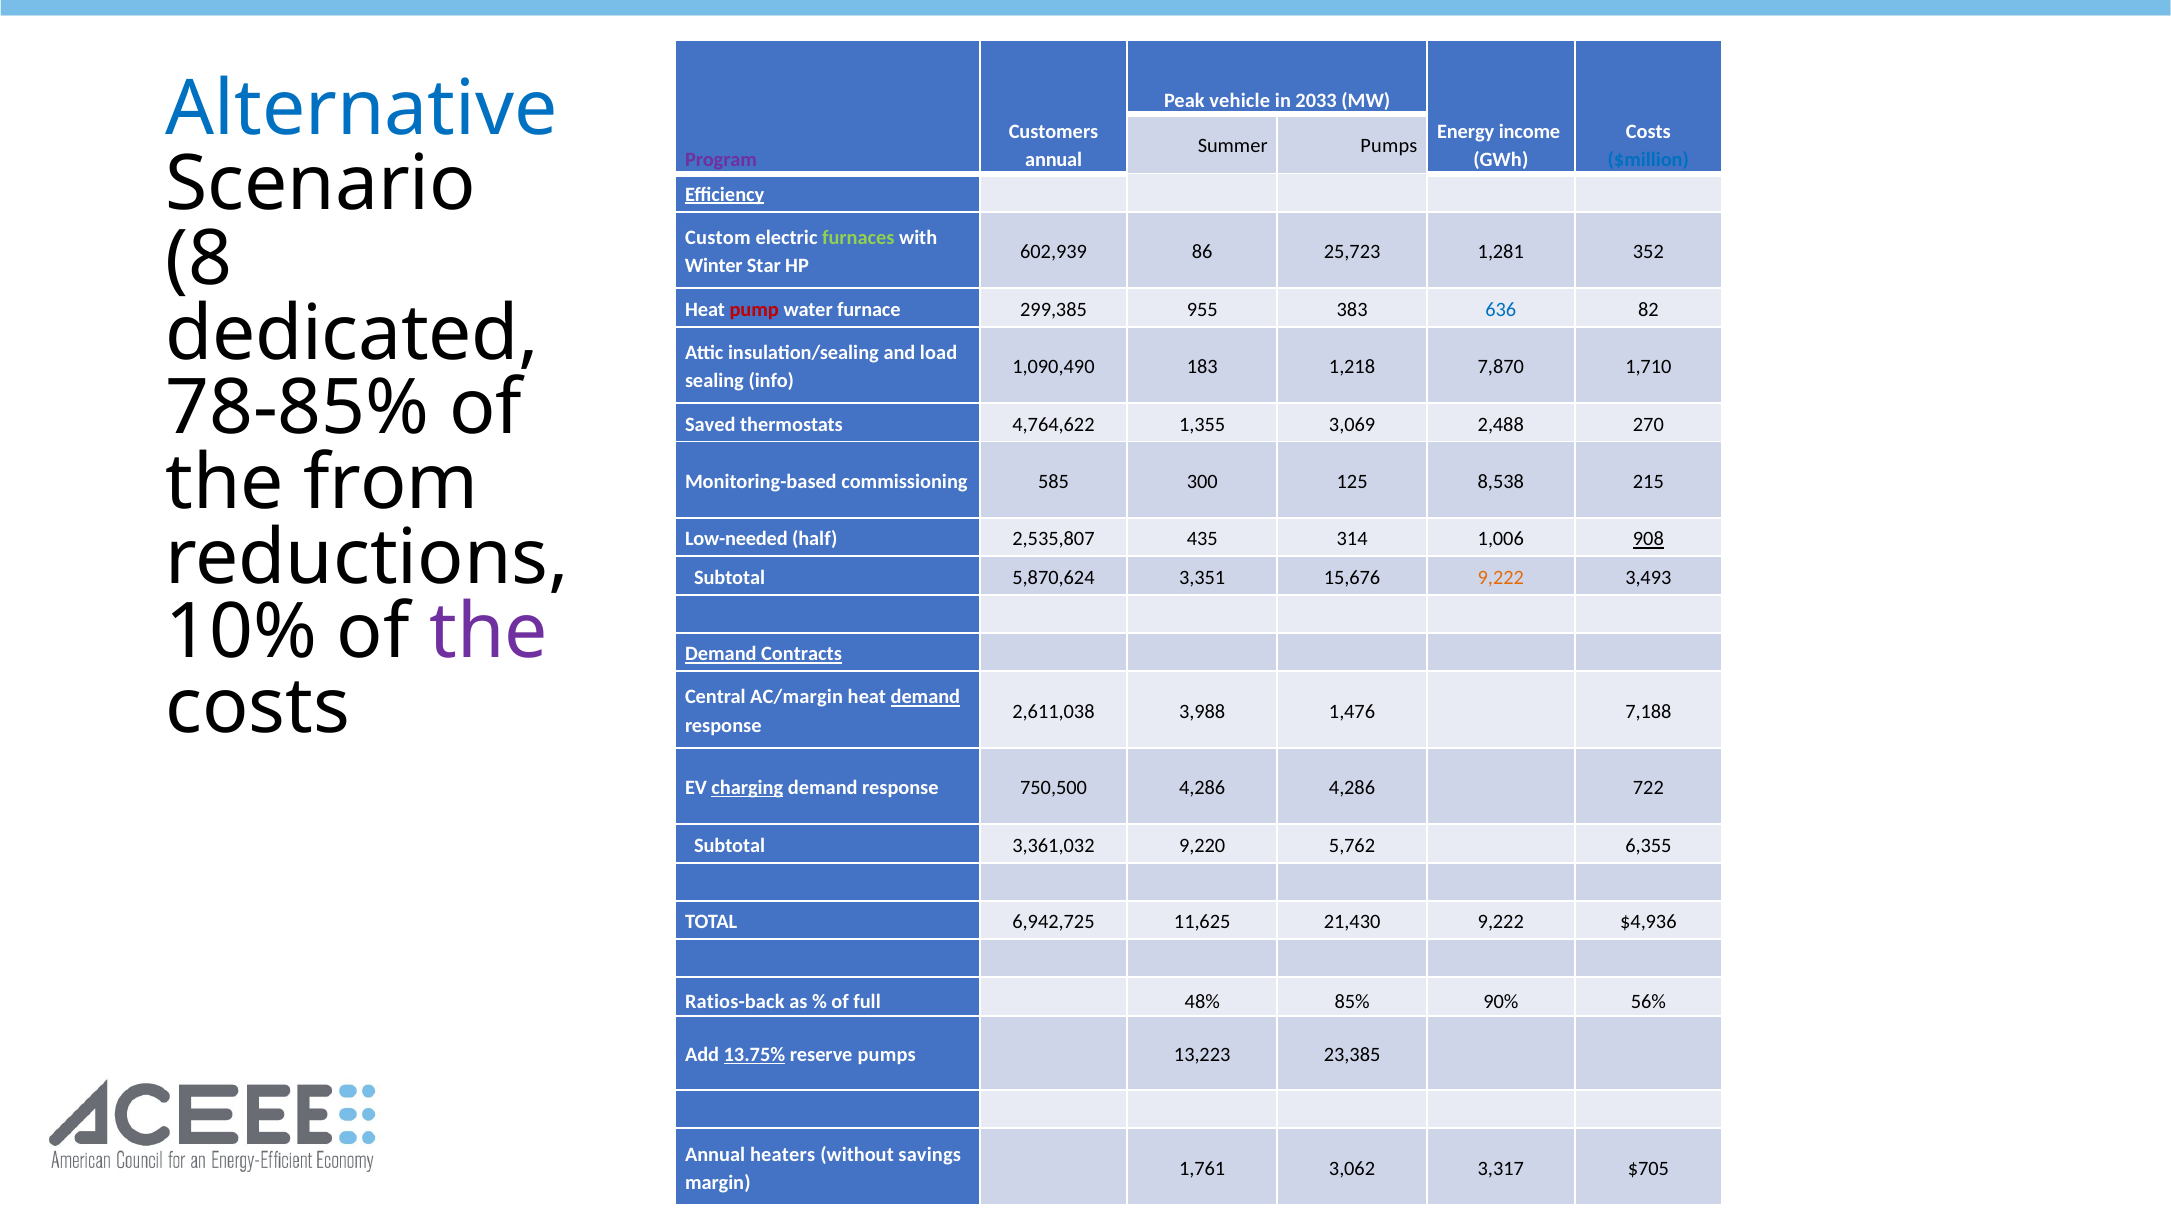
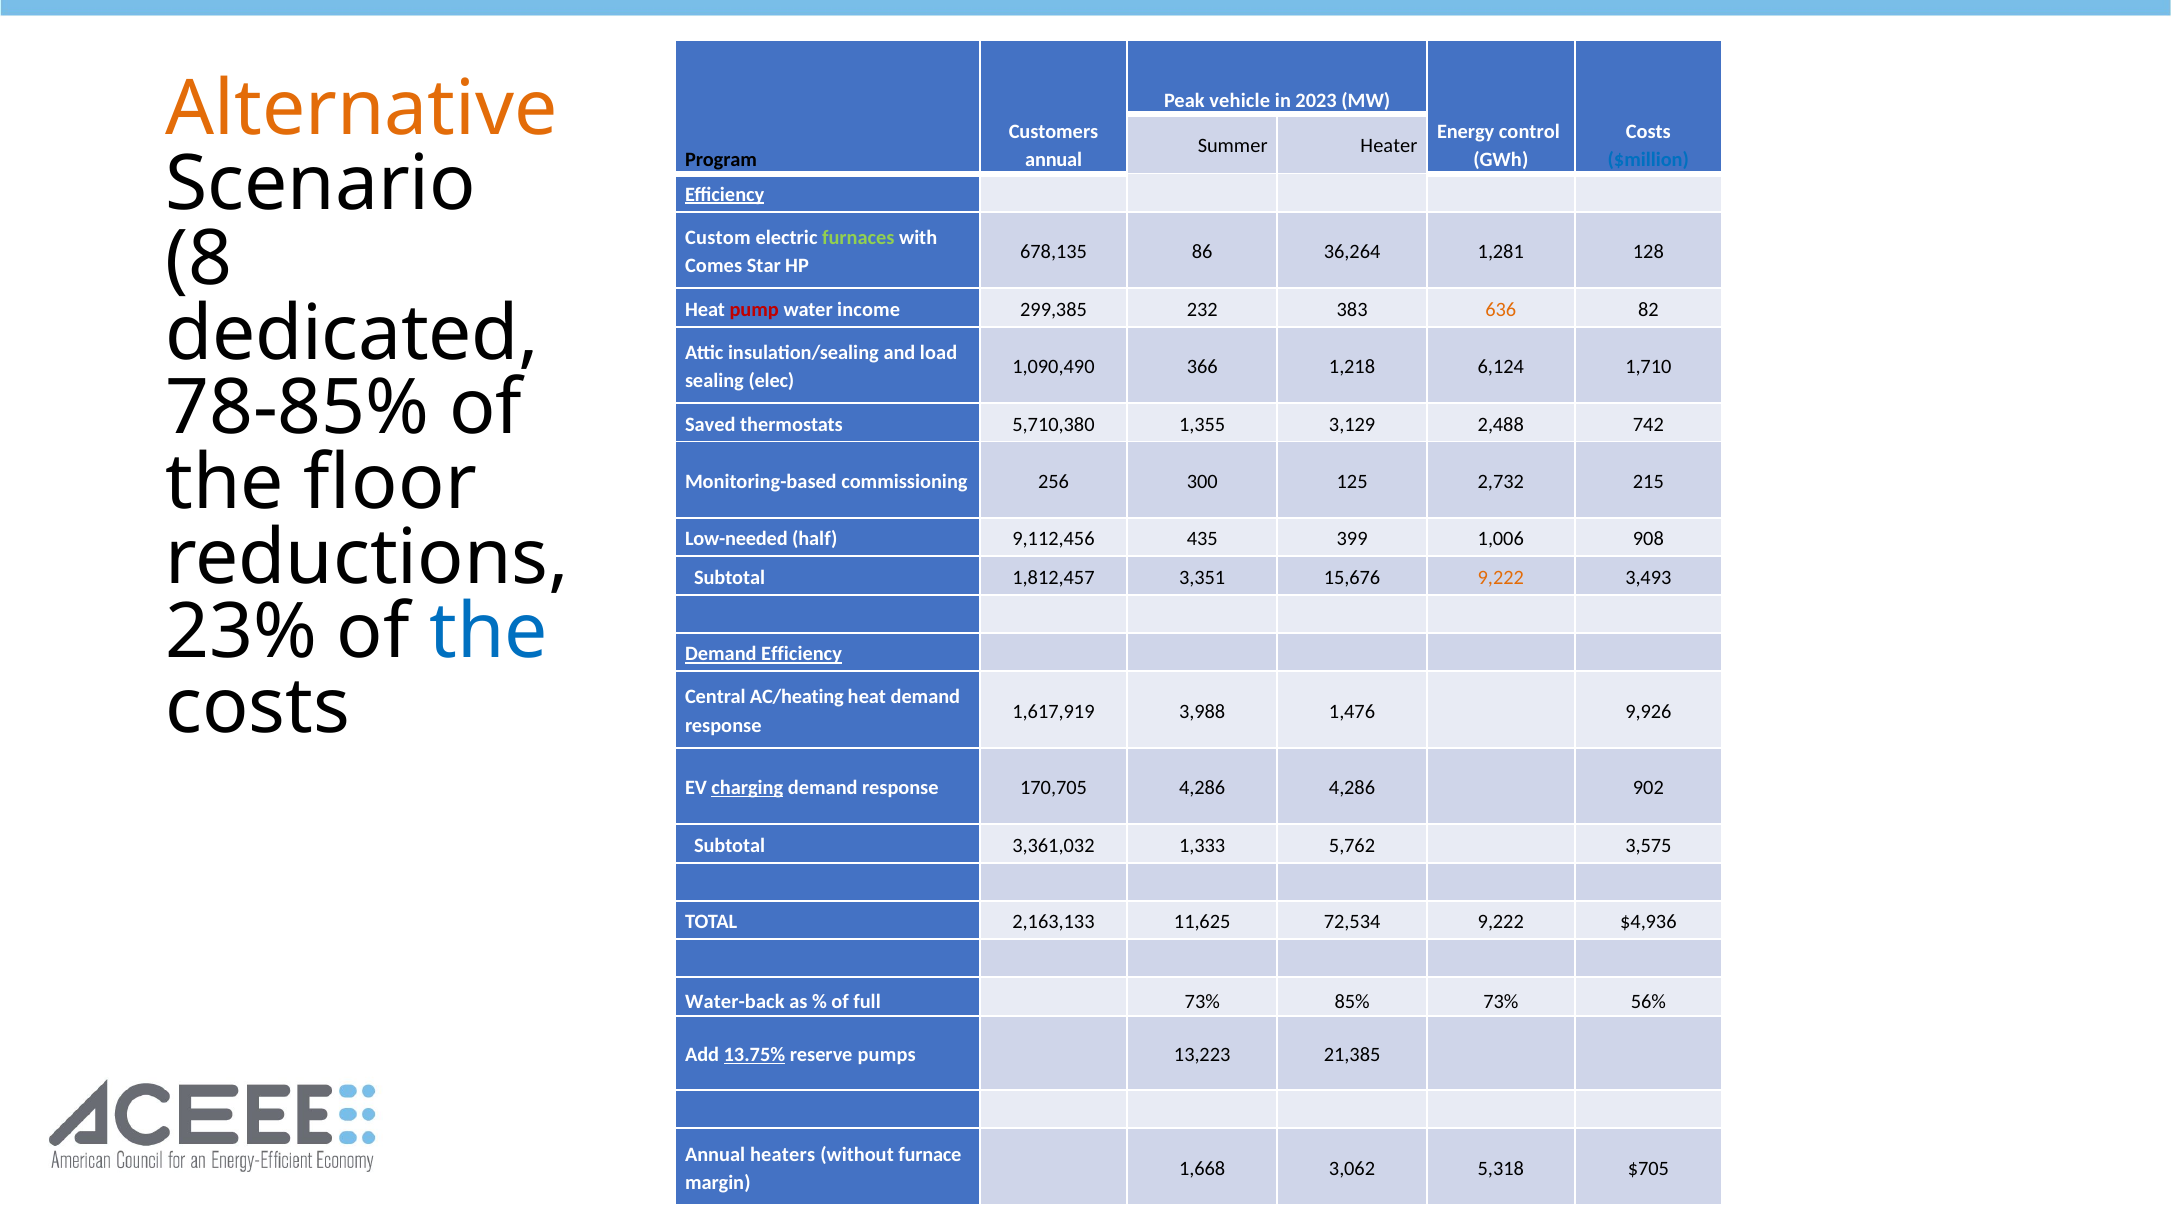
Alternative colour: blue -> orange
2033: 2033 -> 2023
income: income -> control
Summer Pumps: Pumps -> Heater
Program colour: purple -> black
602,939: 602,939 -> 678,135
25,723: 25,723 -> 36,264
352: 352 -> 128
Winter: Winter -> Comes
furnace: furnace -> income
955: 955 -> 232
636 colour: blue -> orange
183: 183 -> 366
7,870: 7,870 -> 6,124
info: info -> elec
4,764,622: 4,764,622 -> 5,710,380
3,069: 3,069 -> 3,129
270: 270 -> 742
from: from -> floor
585: 585 -> 256
8,538: 8,538 -> 2,732
2,535,807: 2,535,807 -> 9,112,456
314: 314 -> 399
908 underline: present -> none
5,870,624: 5,870,624 -> 1,812,457
10%: 10% -> 23%
the at (489, 633) colour: purple -> blue
Demand Contracts: Contracts -> Efficiency
AC/margin: AC/margin -> AC/heating
demand at (925, 697) underline: present -> none
2,611,038: 2,611,038 -> 1,617,919
7,188: 7,188 -> 9,926
750,500: 750,500 -> 170,705
722: 722 -> 902
9,220: 9,220 -> 1,333
6,355: 6,355 -> 3,575
6,942,725: 6,942,725 -> 2,163,133
21,430: 21,430 -> 72,534
Ratios-back: Ratios-back -> Water-back
full 48%: 48% -> 73%
85% 90%: 90% -> 73%
23,385: 23,385 -> 21,385
savings: savings -> furnace
1,761: 1,761 -> 1,668
3,317: 3,317 -> 5,318
